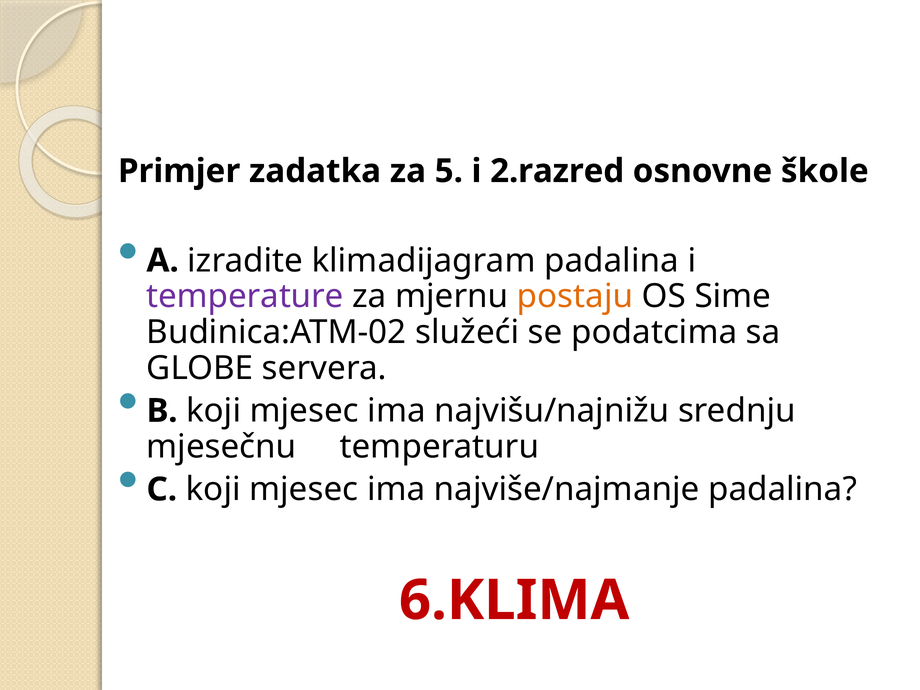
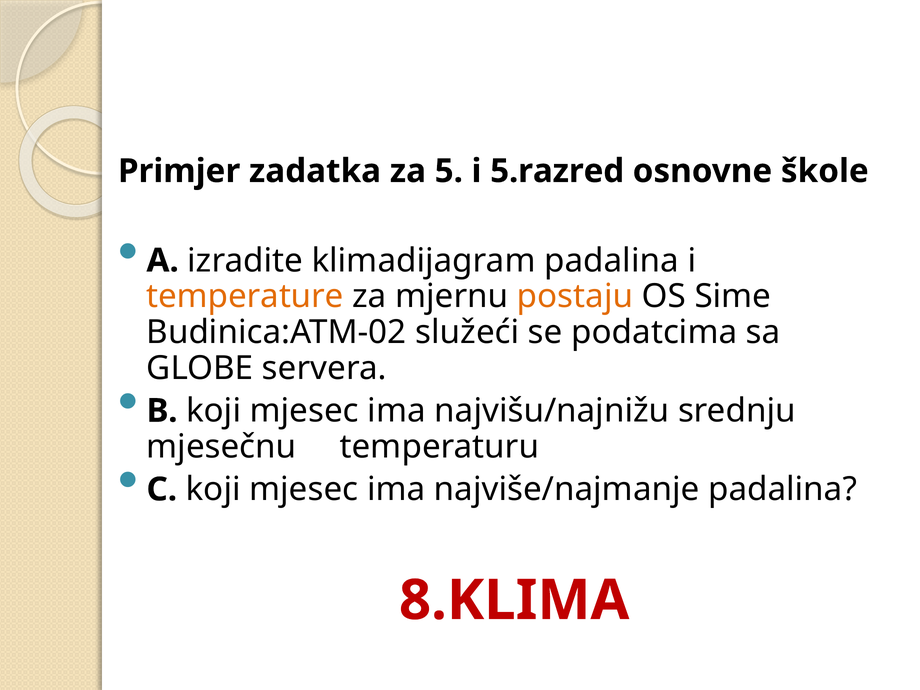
2.razred: 2.razred -> 5.razred
temperature colour: purple -> orange
6.KLIMA: 6.KLIMA -> 8.KLIMA
